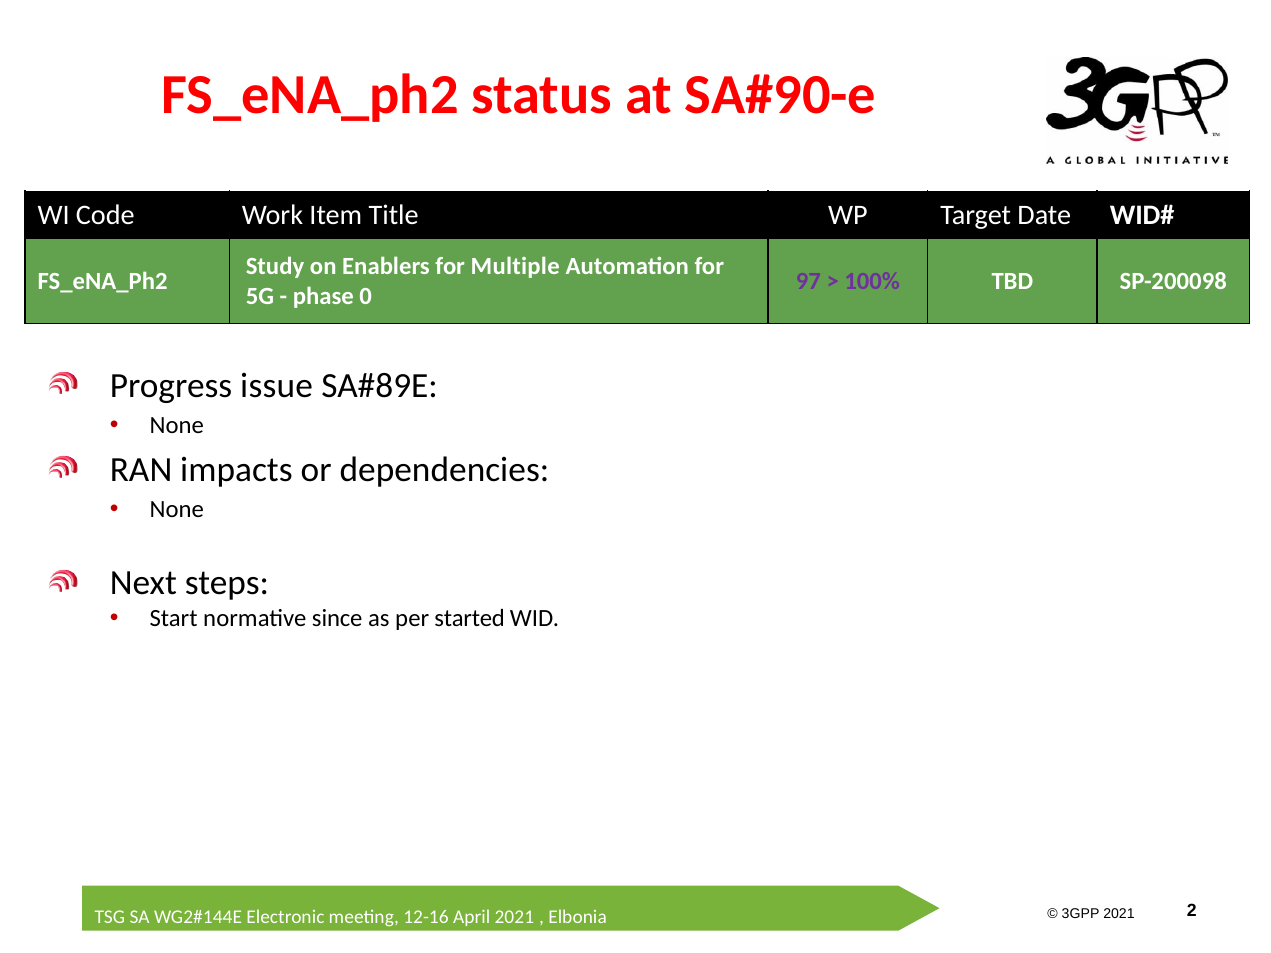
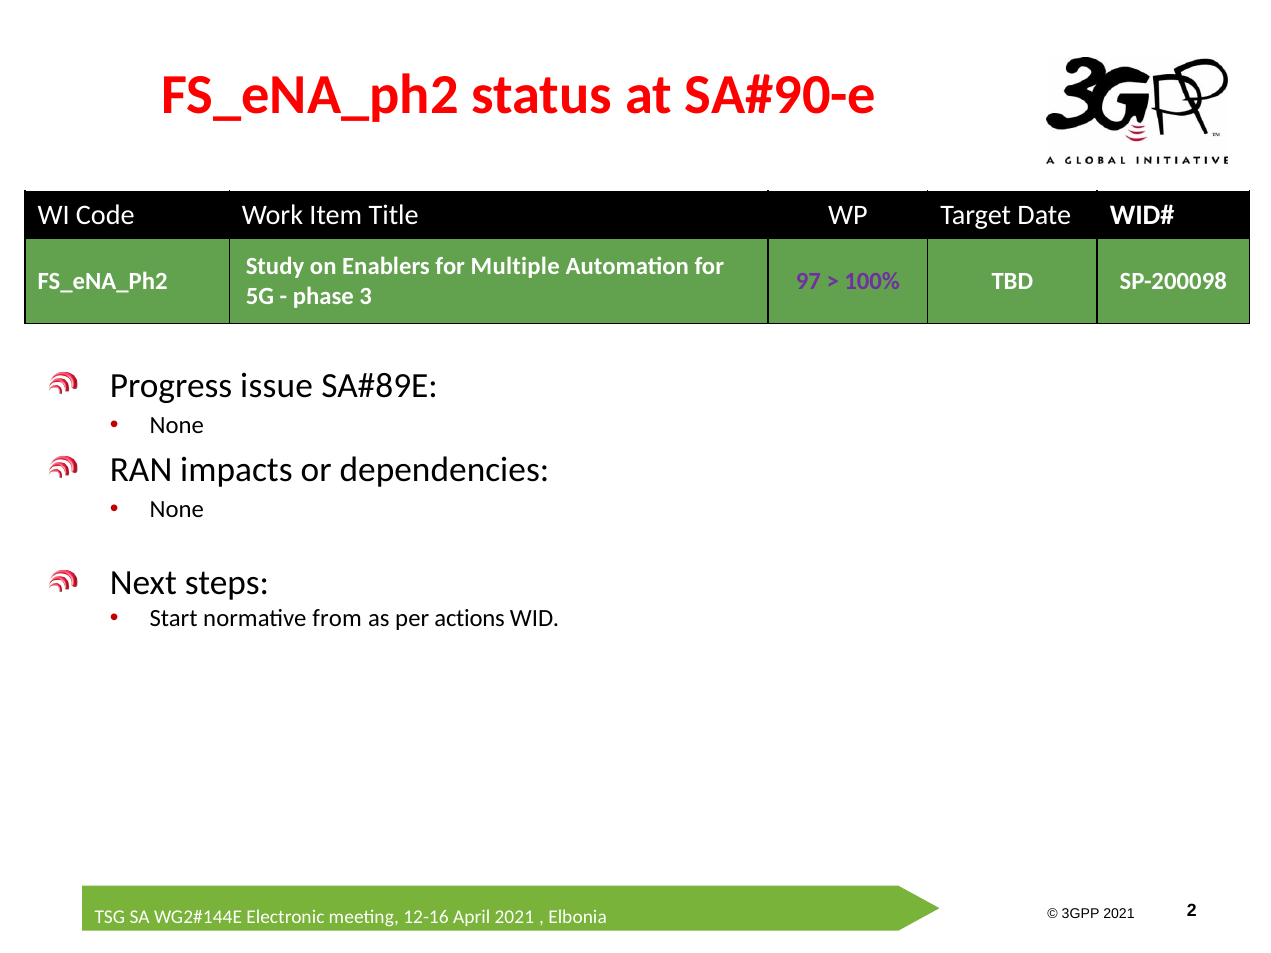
0: 0 -> 3
since: since -> from
started: started -> actions
